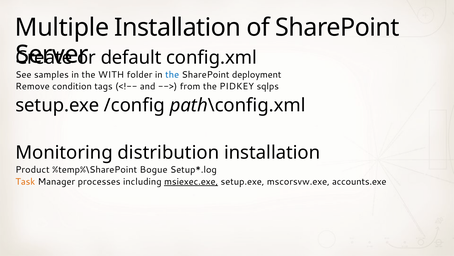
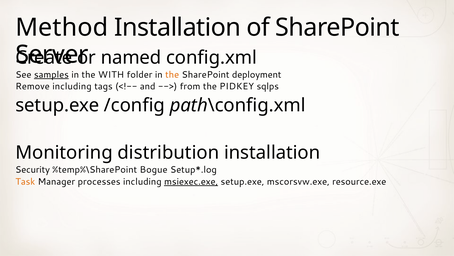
Multiple: Multiple -> Method
default: default -> named
samples underline: none -> present
the at (172, 74) colour: blue -> orange
Remove condition: condition -> including
Product: Product -> Security
accounts.exe: accounts.exe -> resource.exe
